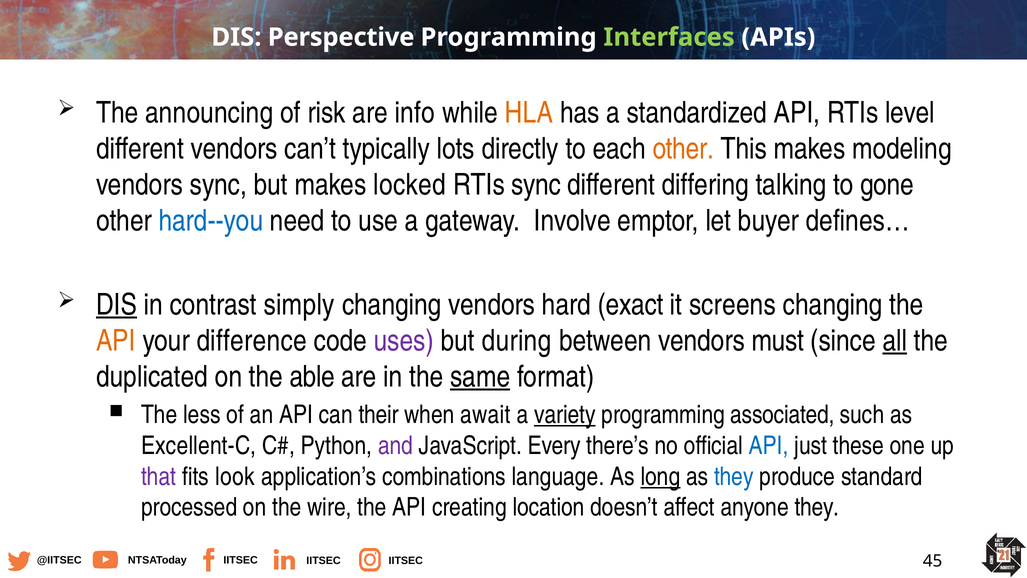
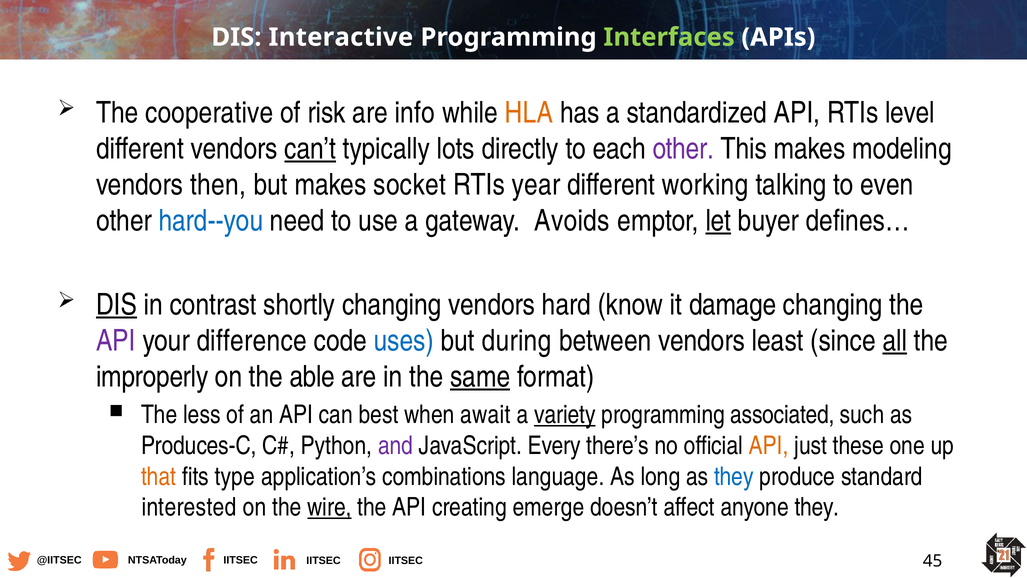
Perspective: Perspective -> Interactive
announcing: announcing -> cooperative
can’t underline: none -> present
other at (683, 149) colour: orange -> purple
vendors sync: sync -> then
locked: locked -> socket
RTIs sync: sync -> year
differing: differing -> working
gone: gone -> even
Involve: Involve -> Avoids
let underline: none -> present
simply: simply -> shortly
exact: exact -> know
screens: screens -> damage
API at (116, 340) colour: orange -> purple
uses colour: purple -> blue
must: must -> least
duplicated: duplicated -> improperly
their: their -> best
Excellent-C: Excellent-C -> Produces-C
API at (769, 445) colour: blue -> orange
that colour: purple -> orange
look: look -> type
long underline: present -> none
processed: processed -> interested
wire underline: none -> present
location: location -> emerge
